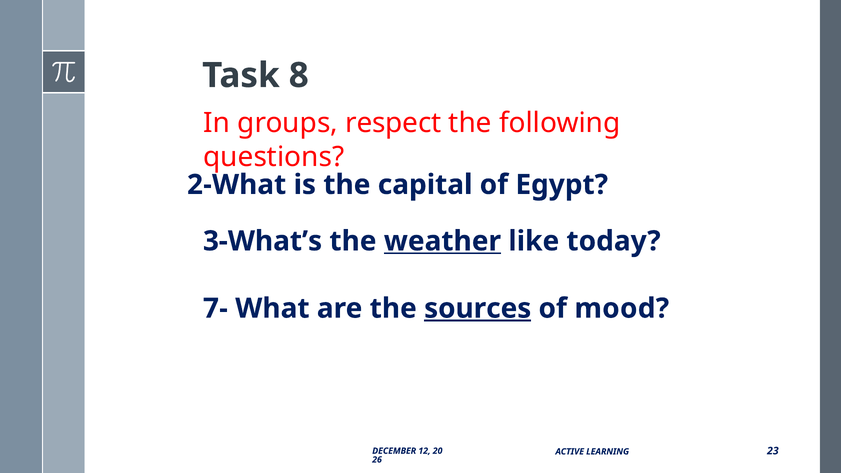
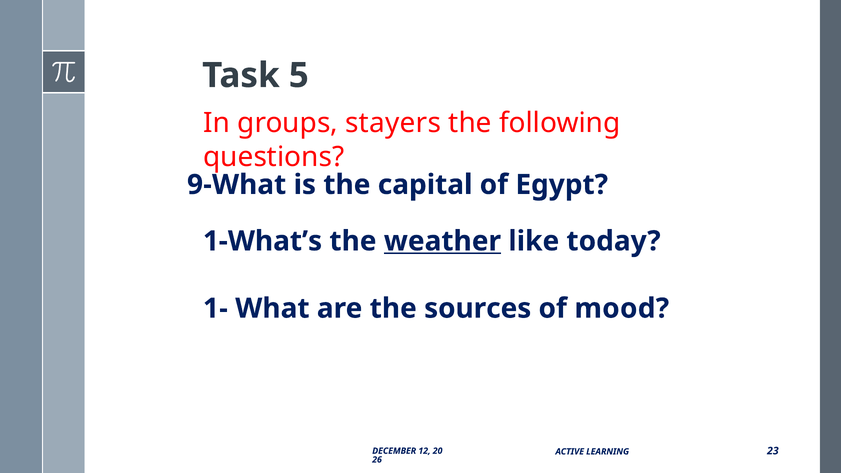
8: 8 -> 5
respect: respect -> stayers
2-What: 2-What -> 9-What
3-What’s: 3-What’s -> 1-What’s
7-: 7- -> 1-
sources underline: present -> none
